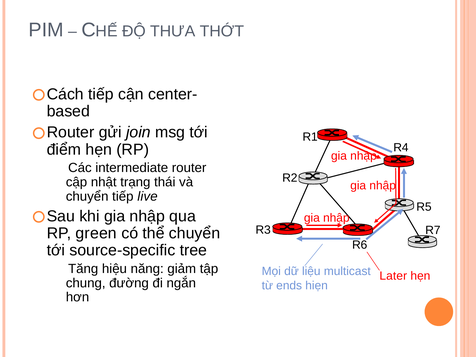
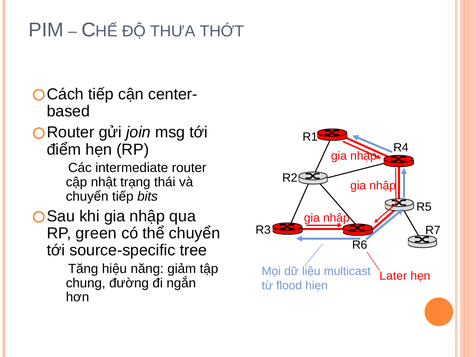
live: live -> bits
ends: ends -> flood
